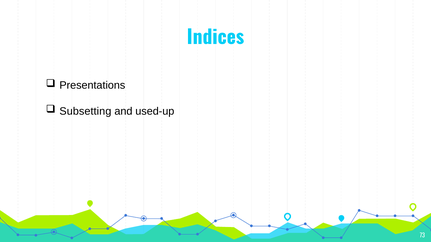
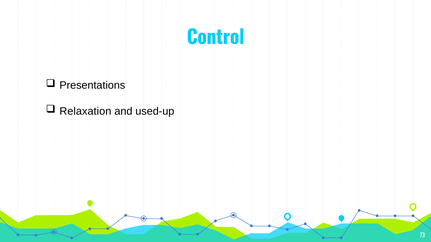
Indices: Indices -> Control
Subsetting: Subsetting -> Relaxation
